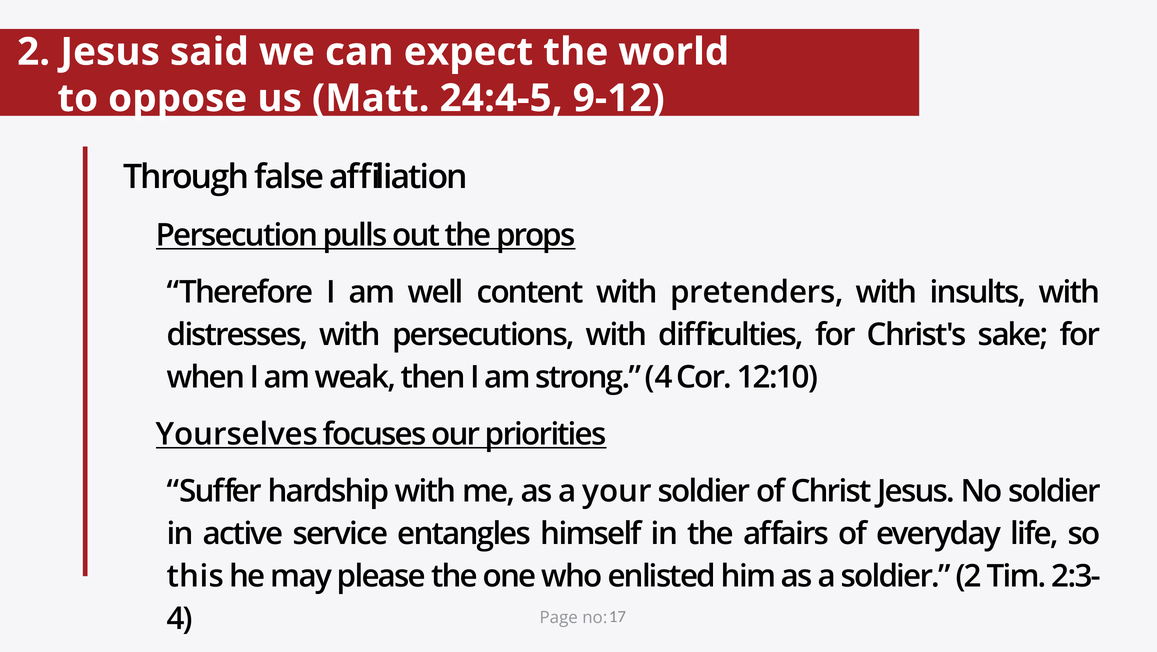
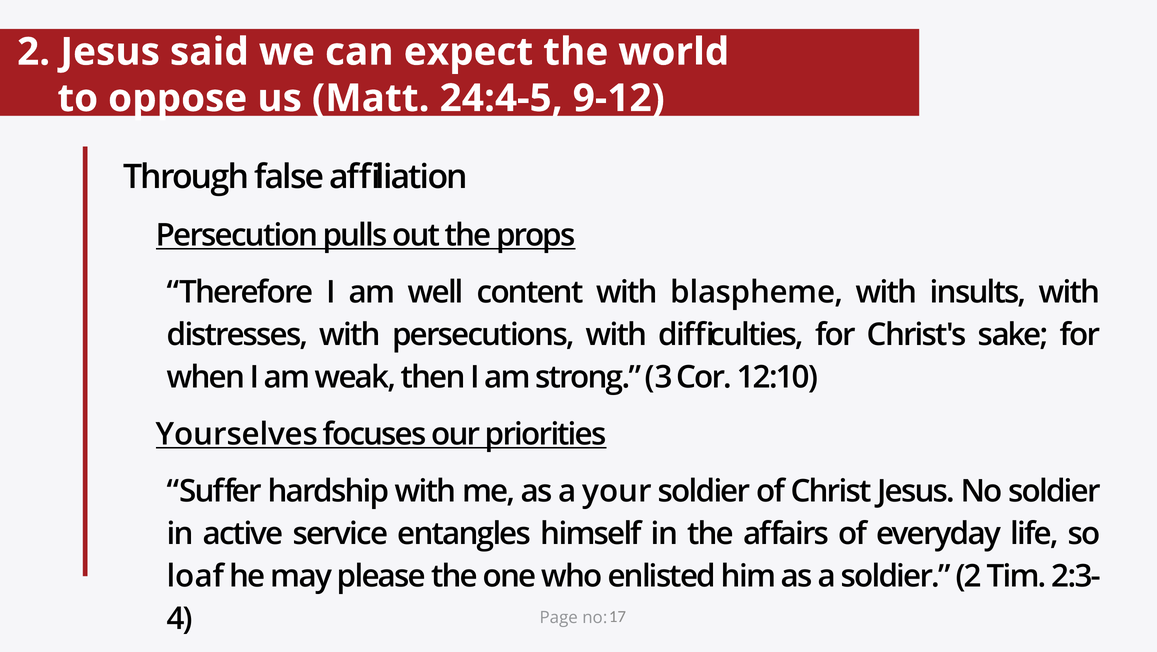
pretenders: pretenders -> blaspheme
strong 4: 4 -> 3
this: this -> loaf
